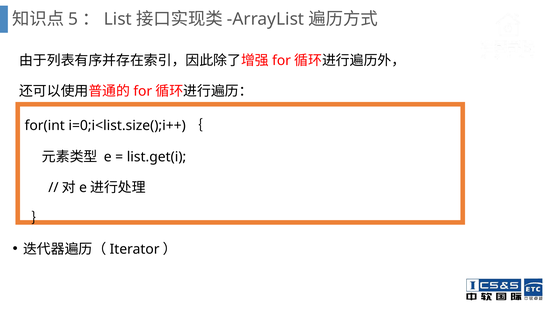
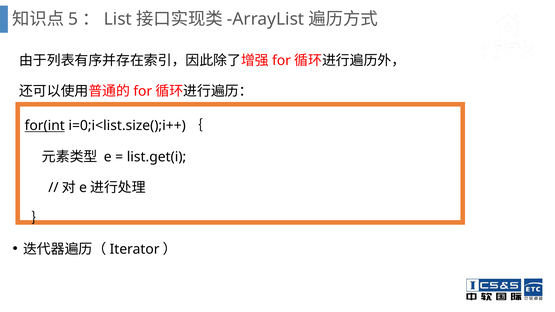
for(int underline: none -> present
